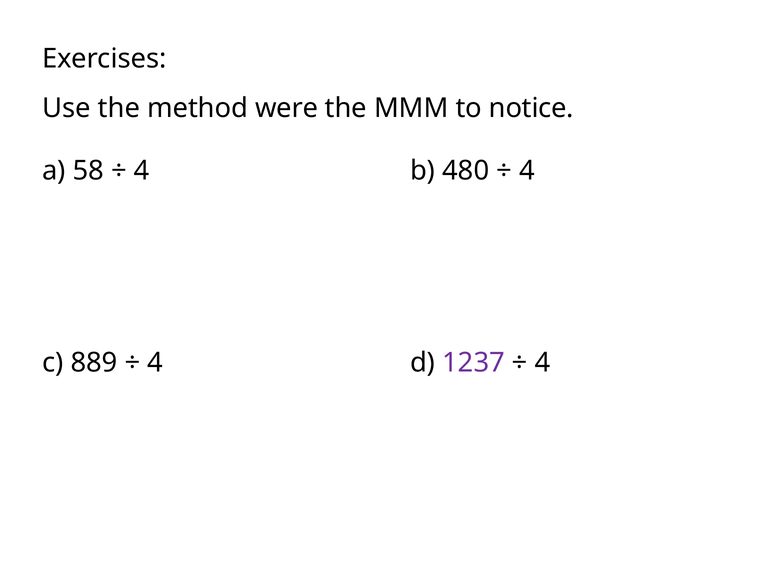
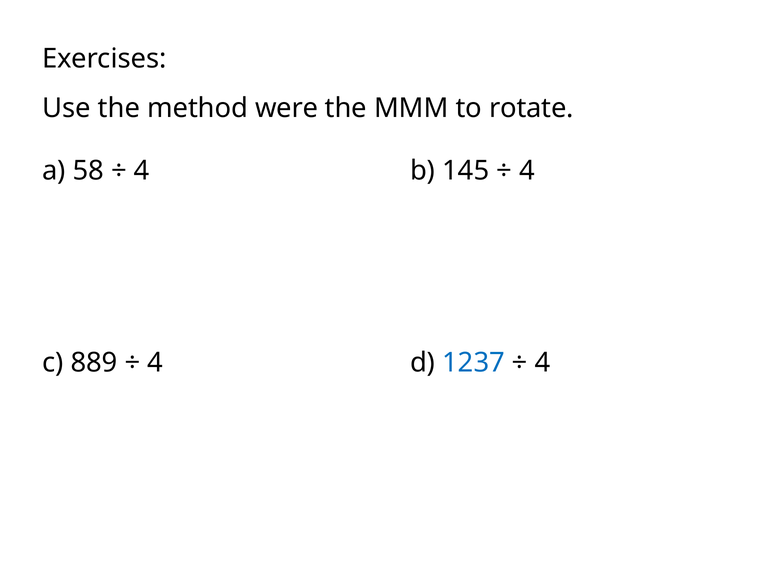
notice: notice -> rotate
480: 480 -> 145
1237 colour: purple -> blue
